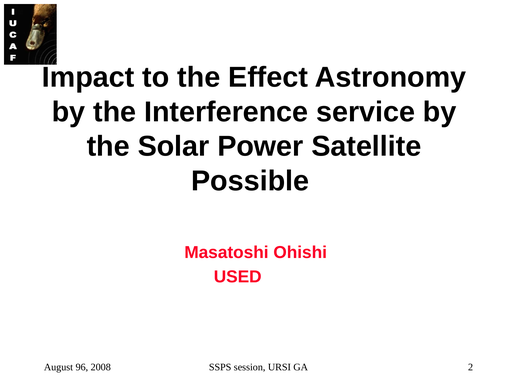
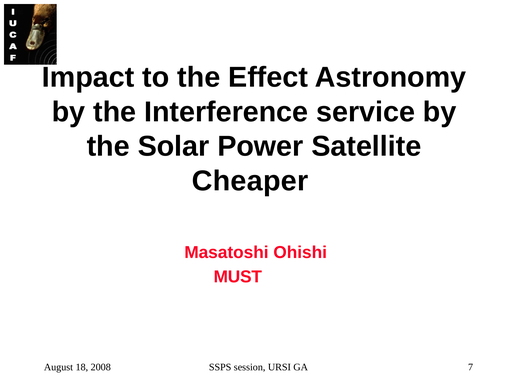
Possible: Possible -> Cheaper
USED: USED -> MUST
96: 96 -> 18
2: 2 -> 7
